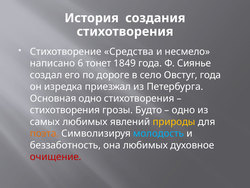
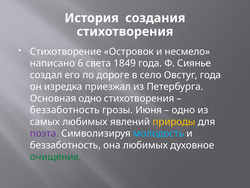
Средства: Средства -> Островок
тонет: тонет -> света
стихотворения at (65, 110): стихотворения -> беззаботность
Будто: Будто -> Июня
поэта colour: orange -> purple
очищение colour: red -> green
